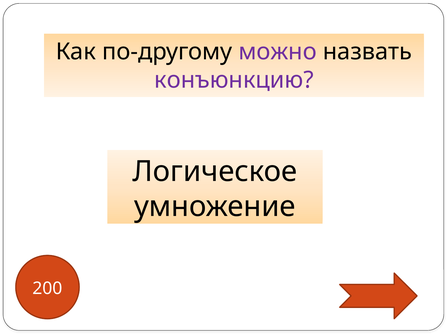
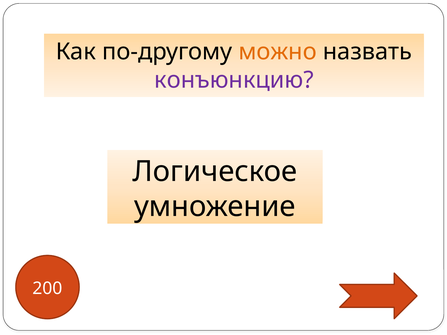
можно colour: purple -> orange
